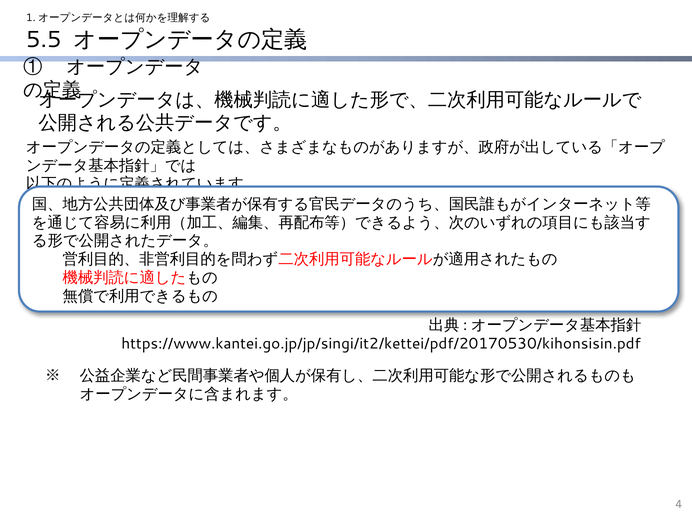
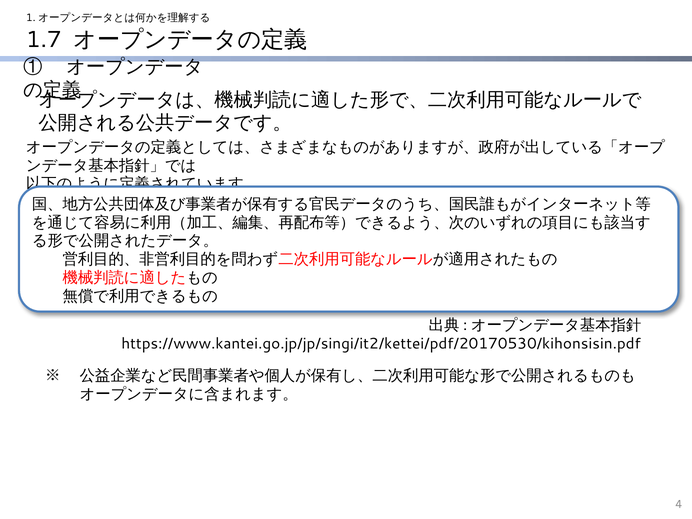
5.5: 5.5 -> 1.7
